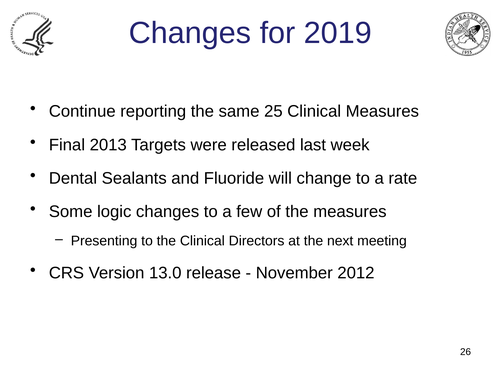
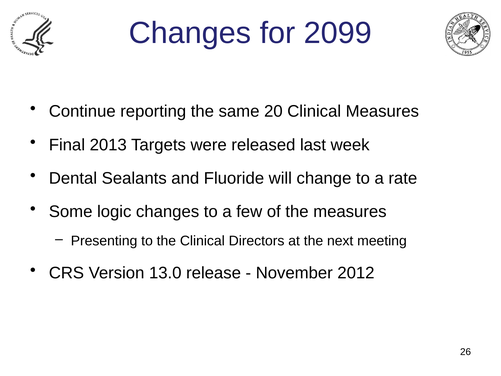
2019: 2019 -> 2099
25: 25 -> 20
